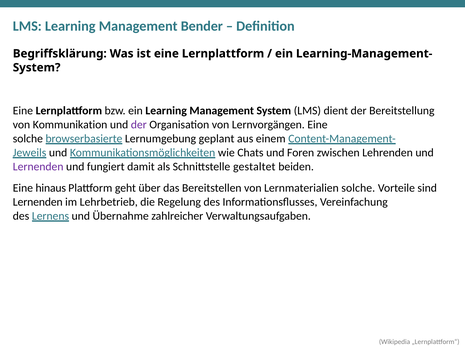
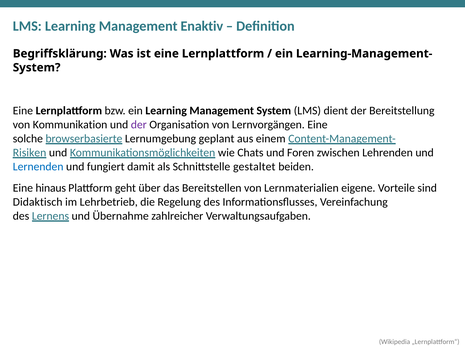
Bender: Bender -> Enaktiv
Jeweils: Jeweils -> Risiken
Lernenden at (38, 166) colour: purple -> blue
Lernmaterialien solche: solche -> eigene
Lernenden at (38, 202): Lernenden -> Didaktisch
